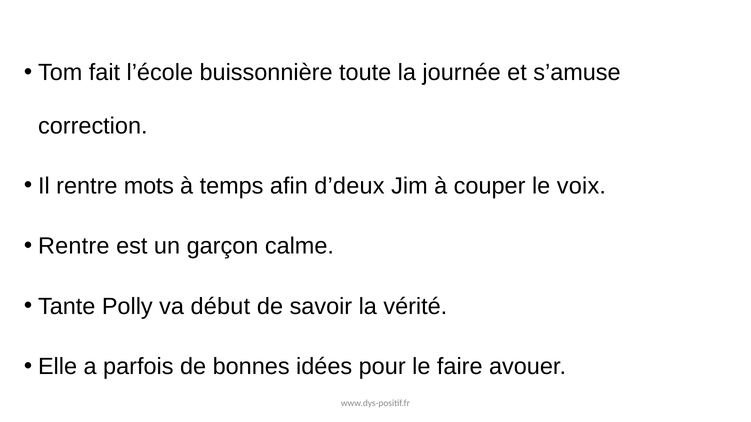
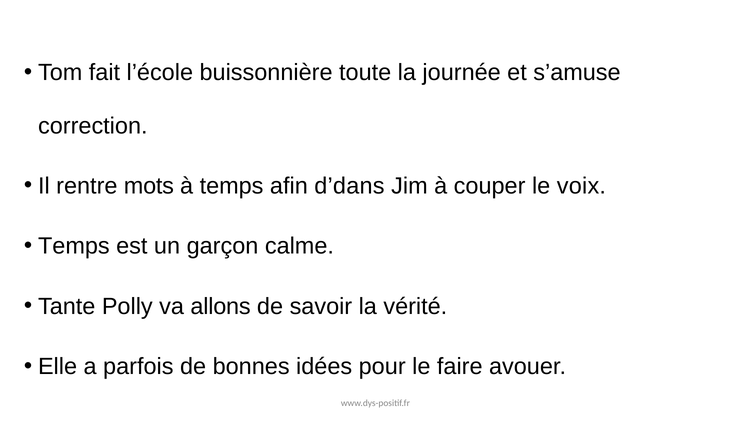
d’deux: d’deux -> d’dans
Rentre at (74, 246): Rentre -> Temps
début: début -> allons
